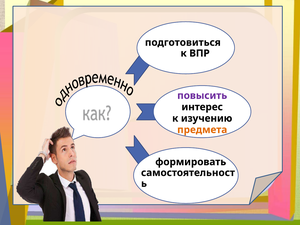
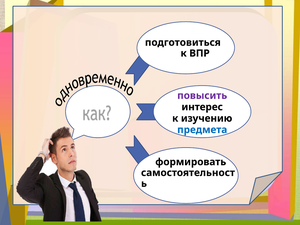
предмета colour: orange -> blue
